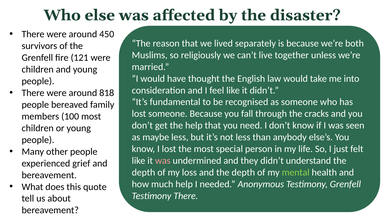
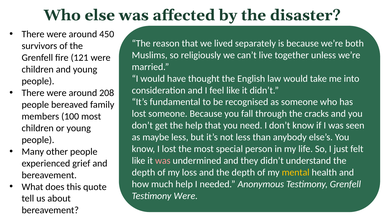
818: 818 -> 208
mental colour: light green -> yellow
Testimony There: There -> Were
